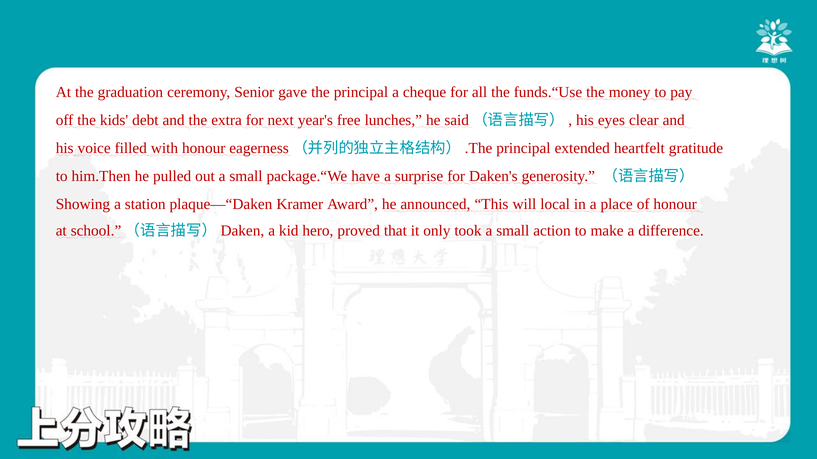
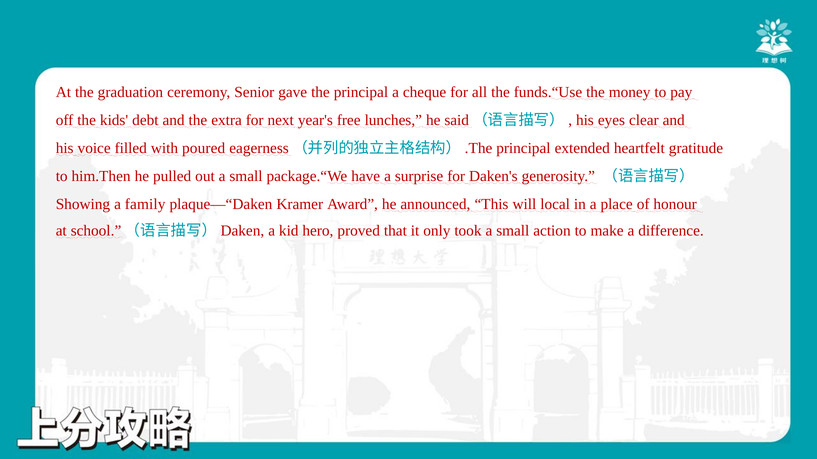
with honour: honour -> poured
station: station -> family
